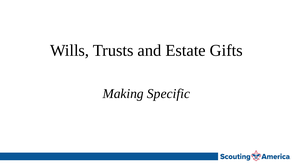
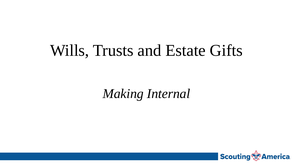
Specific: Specific -> Internal
